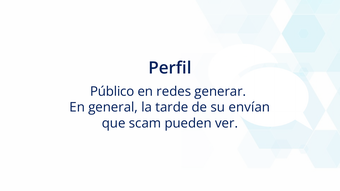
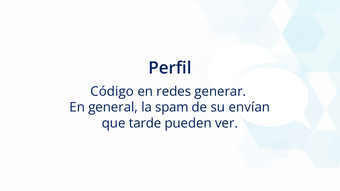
Público: Público -> Código
tarde: tarde -> spam
scam: scam -> tarde
